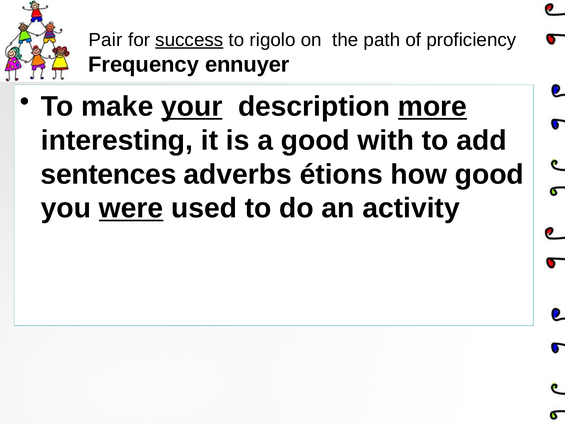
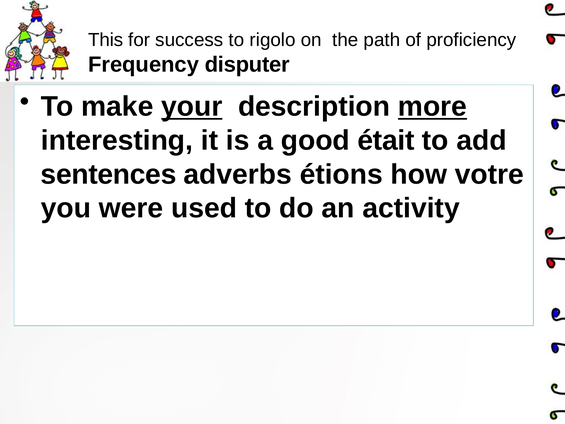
Pair: Pair -> This
success underline: present -> none
ennuyer: ennuyer -> disputer
with: with -> était
how good: good -> votre
were underline: present -> none
